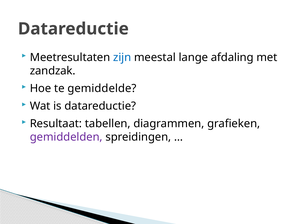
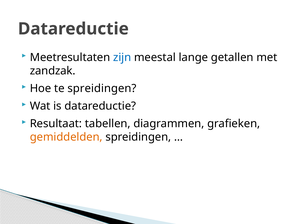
afdaling: afdaling -> getallen
te gemiddelde: gemiddelde -> spreidingen
gemiddelden colour: purple -> orange
